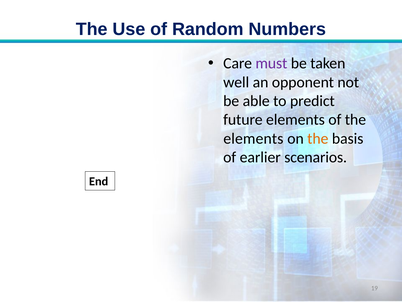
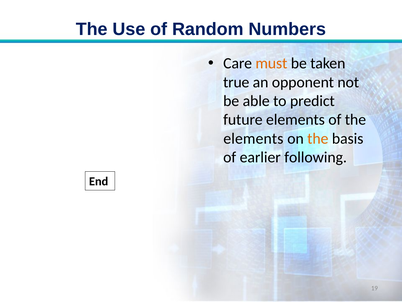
must colour: purple -> orange
well: well -> true
scenarios: scenarios -> following
